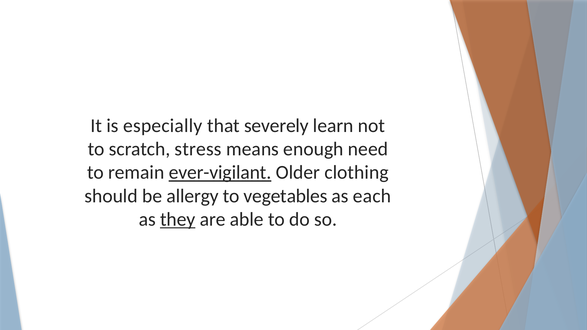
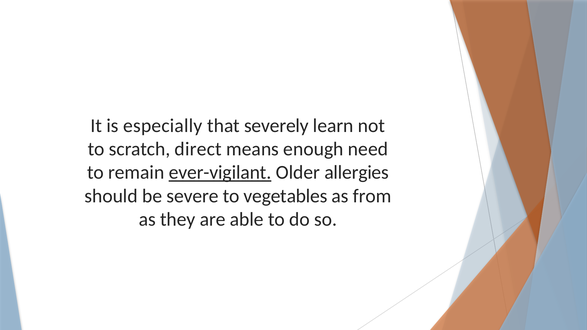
stress: stress -> direct
clothing: clothing -> allergies
allergy: allergy -> severe
each: each -> from
they underline: present -> none
